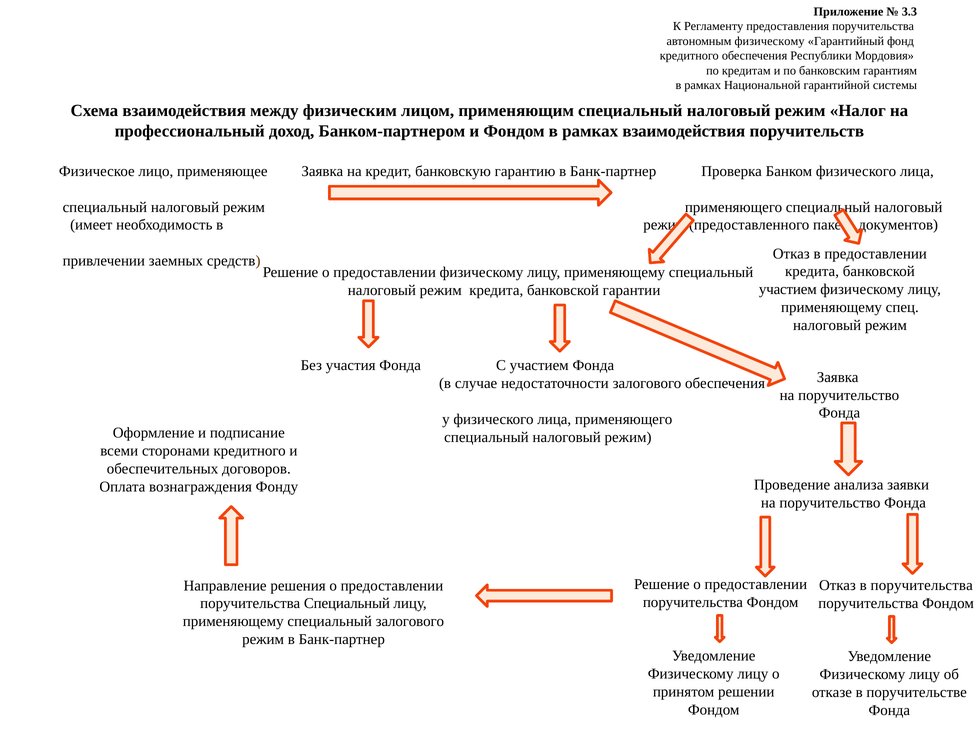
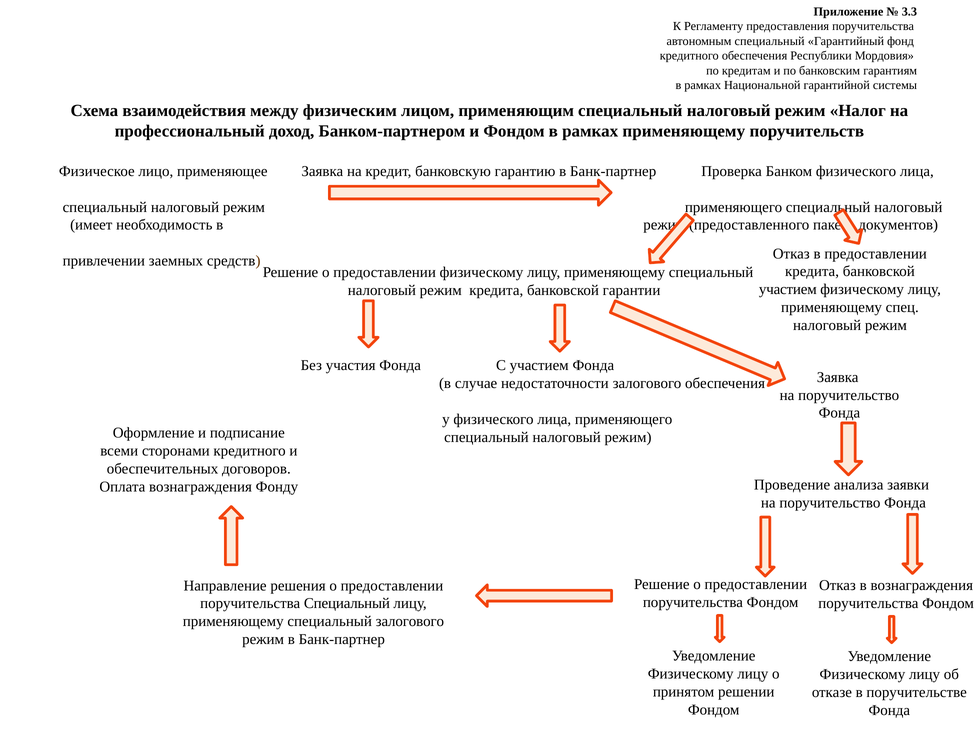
автономным физическому: физическому -> специальный
рамках взаимодействия: взаимодействия -> применяющему
в поручительства: поручительства -> вознаграждения
